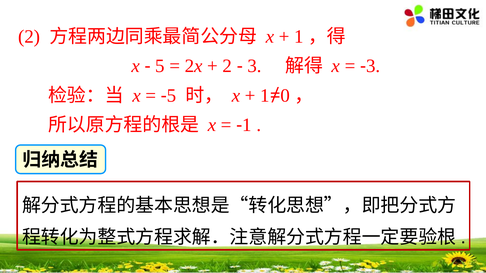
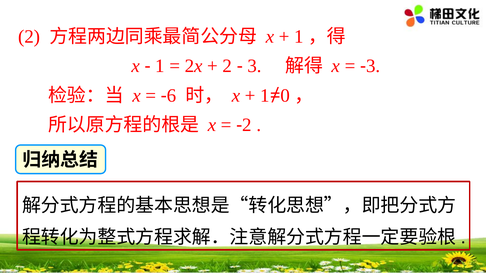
5 at (160, 66): 5 -> 1
5 at (172, 96): 5 -> 6
1 at (247, 125): 1 -> 2
